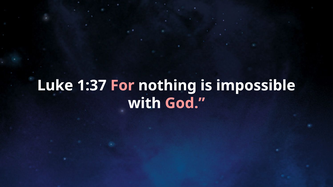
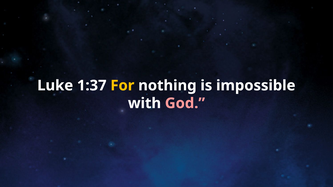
For colour: pink -> yellow
